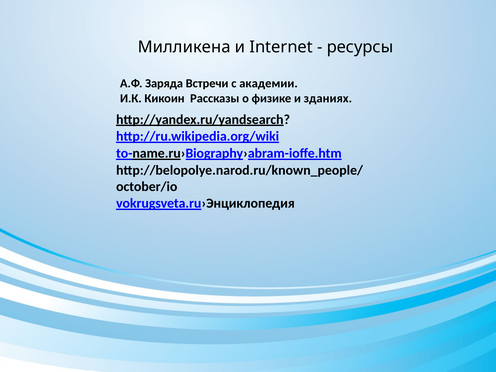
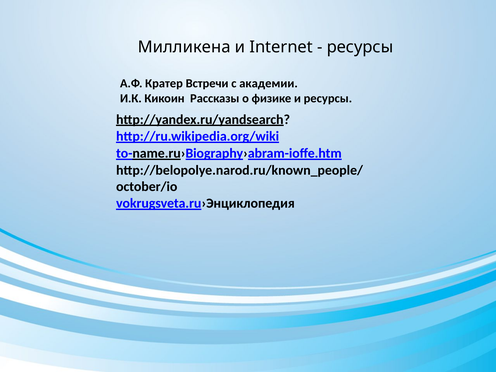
Заряда: Заряда -> Кратер
и зданиях: зданиях -> ресурсы
